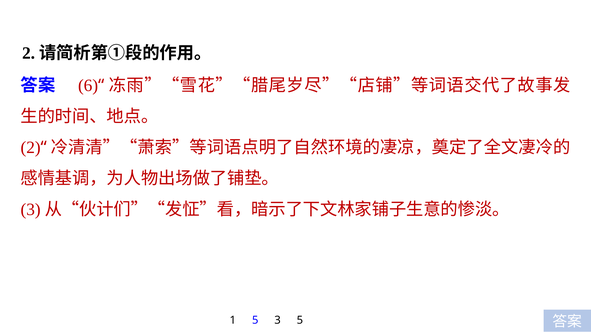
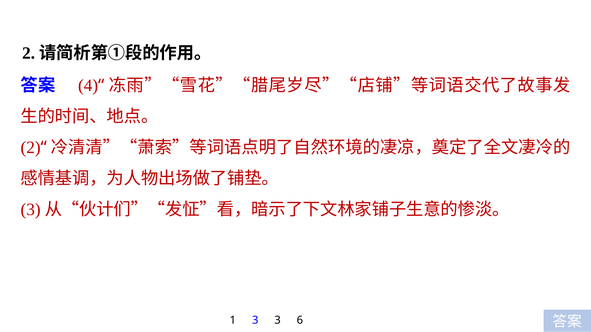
6: 6 -> 4
1 5: 5 -> 3
3 5: 5 -> 6
